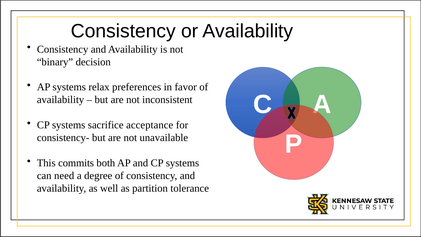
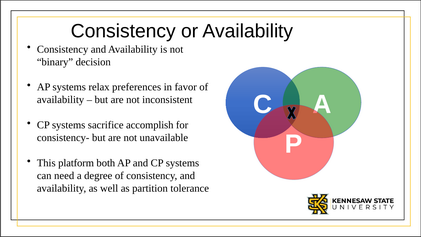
acceptance: acceptance -> accomplish
commits: commits -> platform
